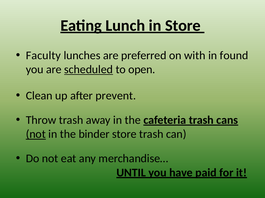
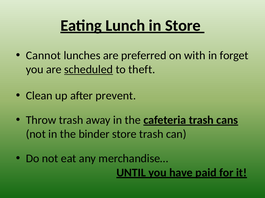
Faculty: Faculty -> Cannot
found: found -> forget
open: open -> theft
not at (36, 135) underline: present -> none
